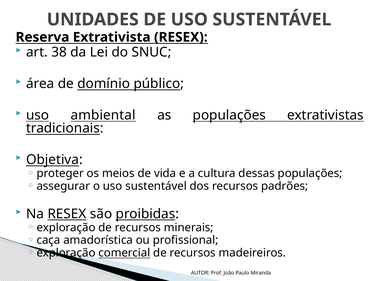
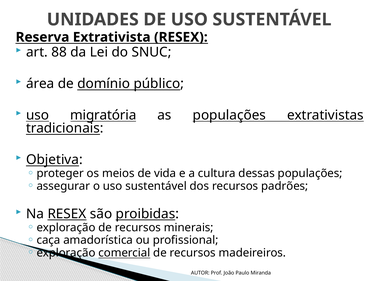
38: 38 -> 88
ambiental: ambiental -> migratória
